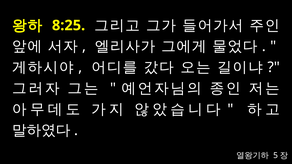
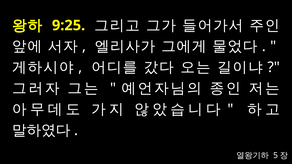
8:25: 8:25 -> 9:25
